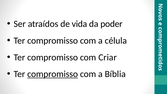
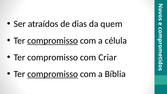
vida: vida -> dias
poder: poder -> quem
compromisso at (53, 41) underline: none -> present
